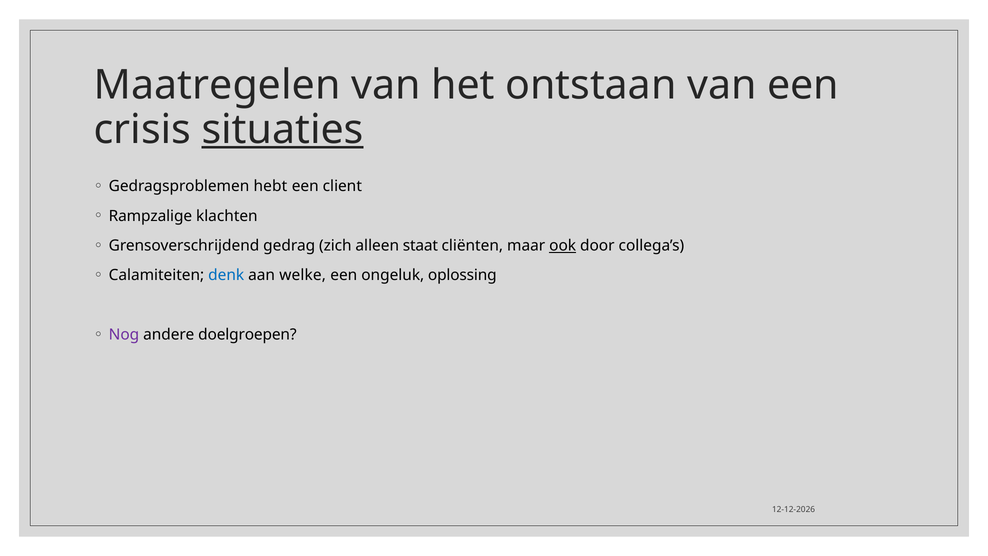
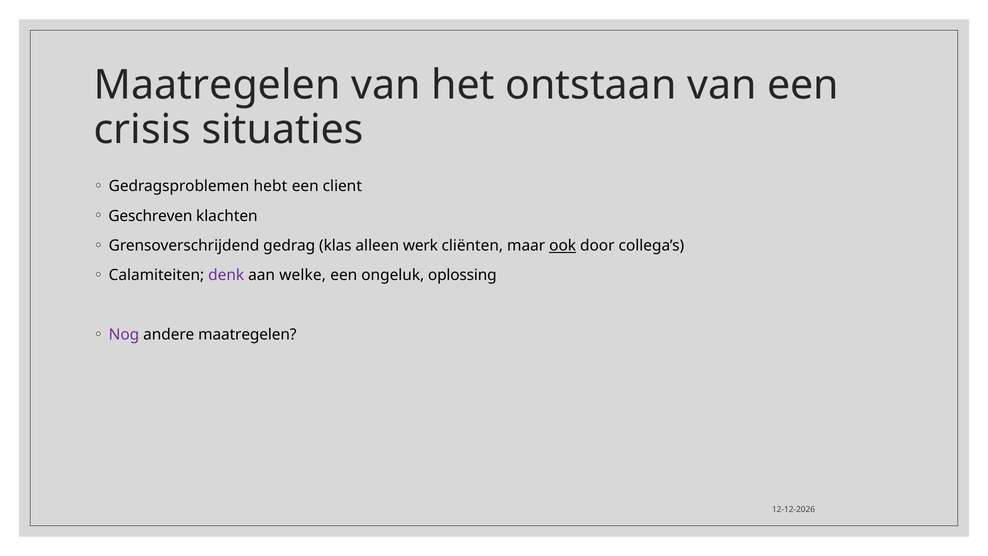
situaties underline: present -> none
Rampzalige: Rampzalige -> Geschreven
zich: zich -> klas
staat: staat -> werk
denk colour: blue -> purple
andere doelgroepen: doelgroepen -> maatregelen
